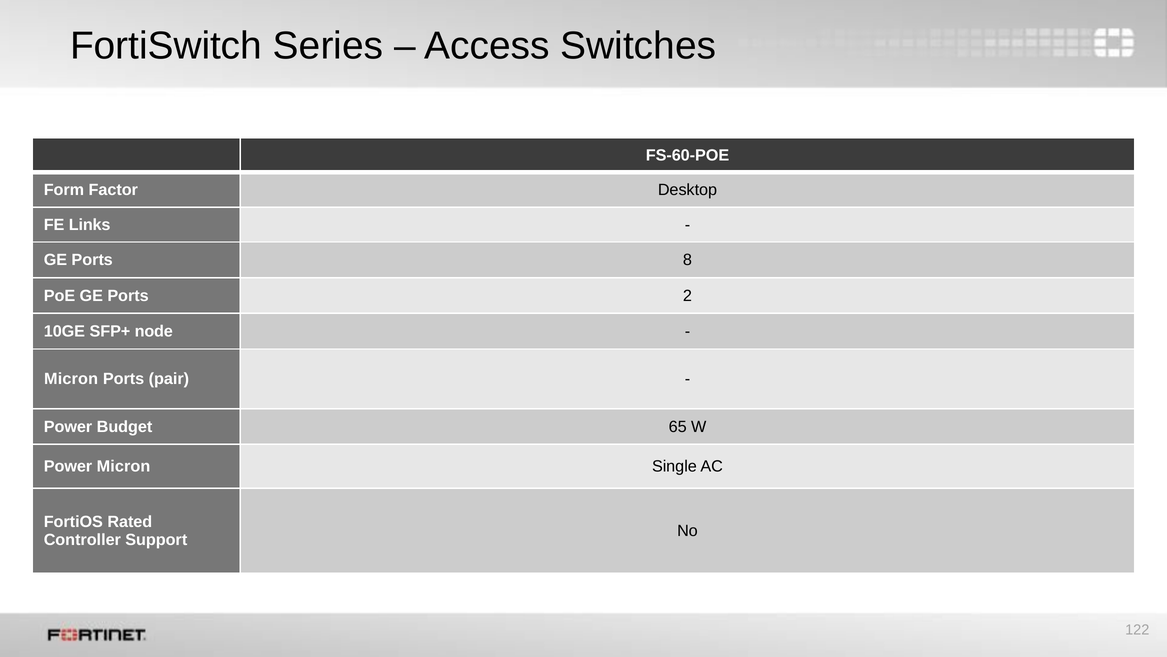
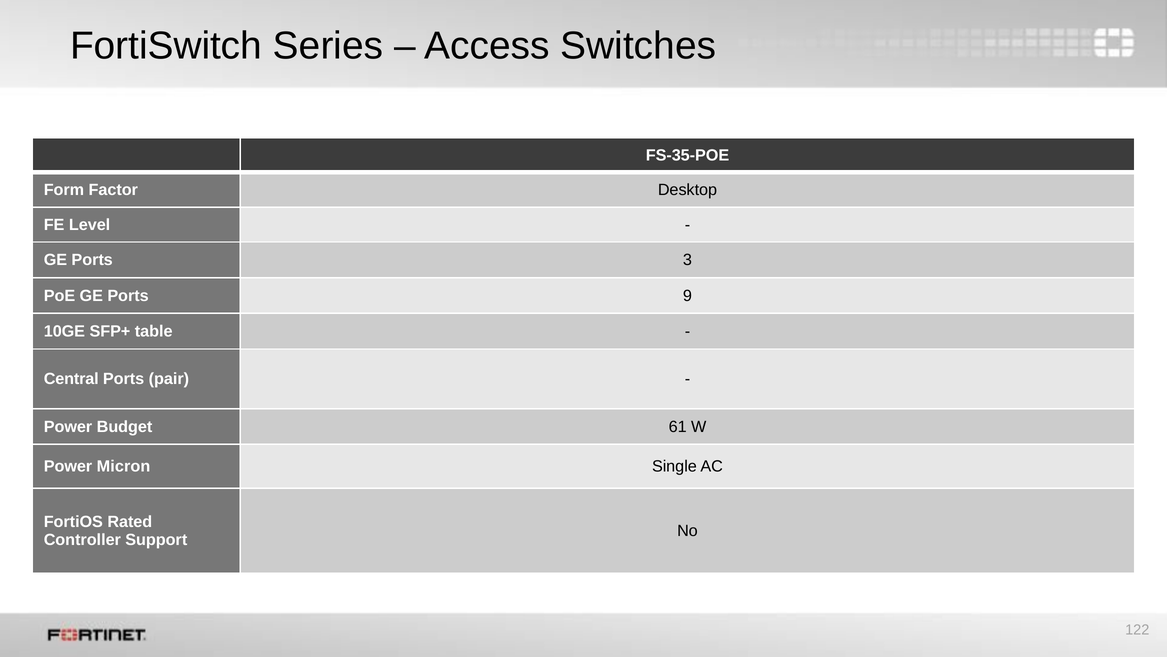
FS-60-POE: FS-60-POE -> FS-35-POE
Links: Links -> Level
8: 8 -> 3
2: 2 -> 9
node: node -> table
Micron at (71, 379): Micron -> Central
65: 65 -> 61
